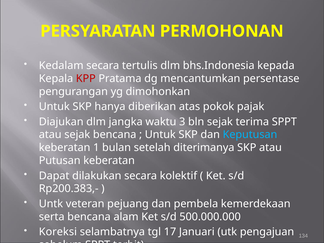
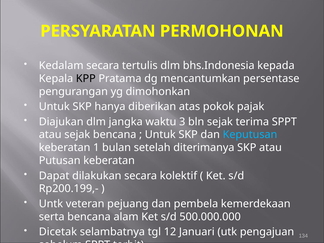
KPP colour: red -> black
Rp200.383,-: Rp200.383,- -> Rp200.199,-
Koreksi: Koreksi -> Dicetak
17: 17 -> 12
